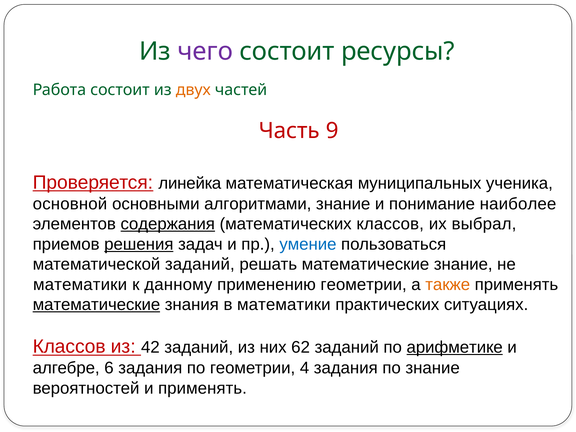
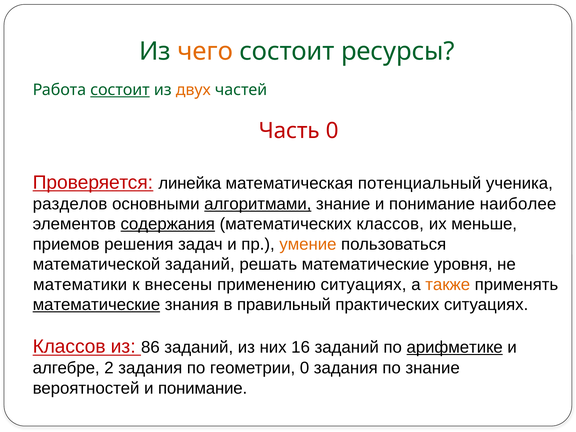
чего colour: purple -> orange
состоит at (120, 90) underline: none -> present
Часть 9: 9 -> 0
муниципальных: муниципальных -> потенциальный
основной: основной -> разделов
алгоритмами underline: none -> present
выбрал: выбрал -> меньше
решения underline: present -> none
умение colour: blue -> orange
математические знание: знание -> уровня
данному: данному -> внесены
применению геометрии: геометрии -> ситуациях
в математики: математики -> правильный
42: 42 -> 86
62: 62 -> 16
6: 6 -> 2
геометрии 4: 4 -> 0
вероятностей и применять: применять -> понимание
